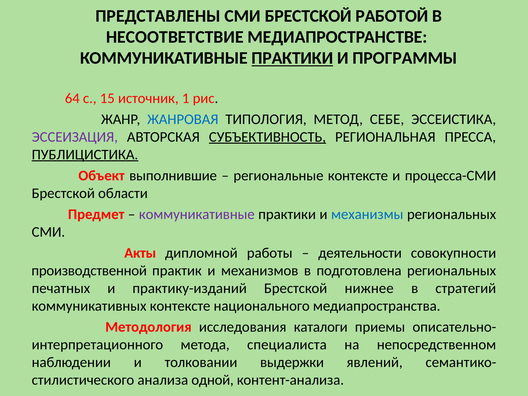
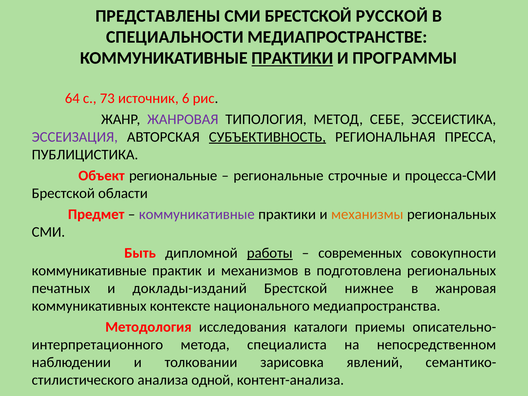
РАБОТОЙ: РАБОТОЙ -> РУССКОЙ
НЕСООТВЕТСТВИЕ: НЕСООТВЕТСТВИЕ -> СПЕЦИАЛЬНОСТИ
15: 15 -> 73
1: 1 -> 6
ЖАНРОВАЯ at (183, 119) colour: blue -> purple
ПУБЛИЦИСТИКА underline: present -> none
Объект выполнившие: выполнившие -> региональные
региональные контексте: контексте -> строчные
механизмы colour: blue -> orange
Акты: Акты -> Быть
работы underline: none -> present
деятельности: деятельности -> современных
производственной at (89, 271): производственной -> коммуникативные
практику-изданий: практику-изданий -> доклады-изданий
в стратегий: стратегий -> жанровая
выдержки: выдержки -> зарисовка
